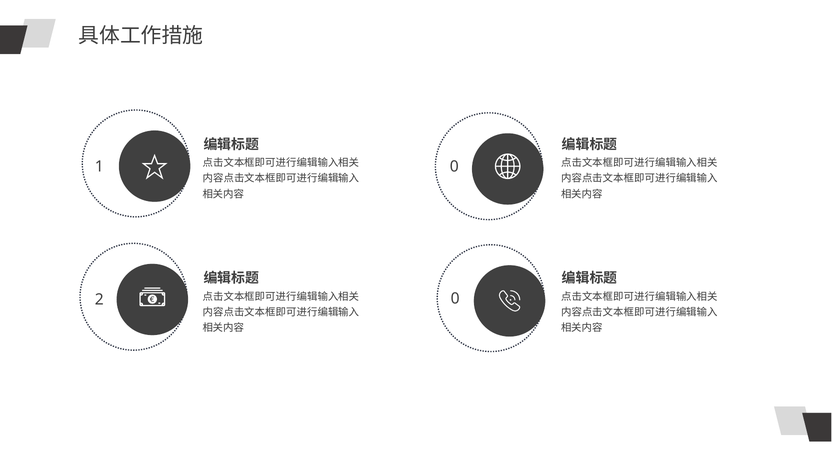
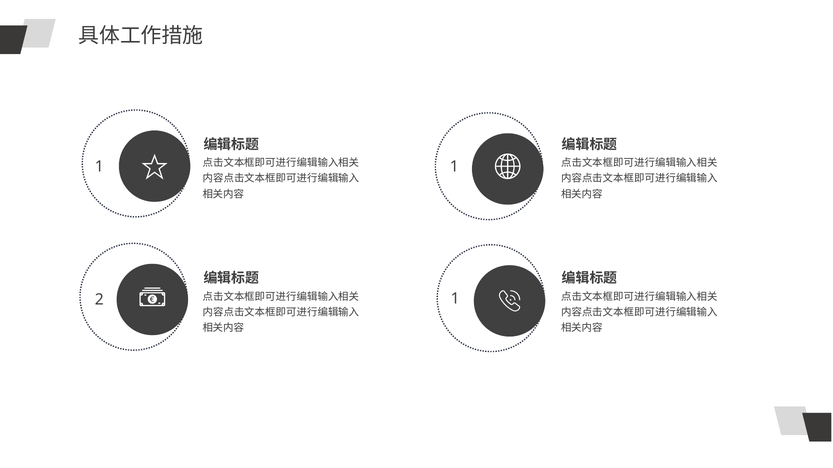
1 0: 0 -> 1
2 0: 0 -> 1
